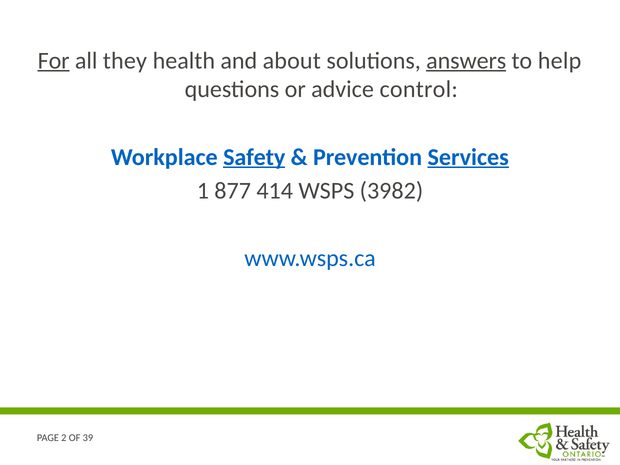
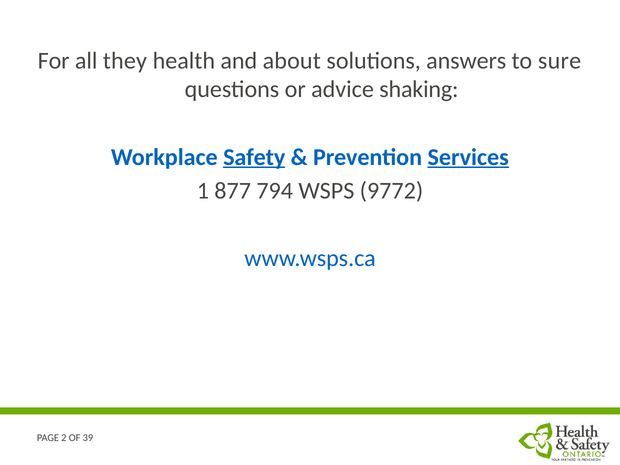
For underline: present -> none
answers underline: present -> none
help: help -> sure
control: control -> shaking
414: 414 -> 794
3982: 3982 -> 9772
